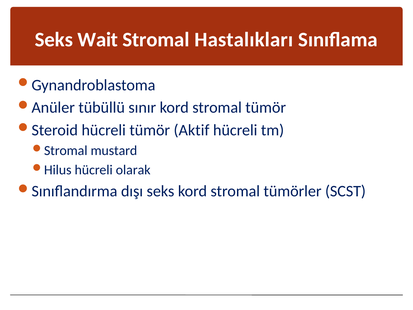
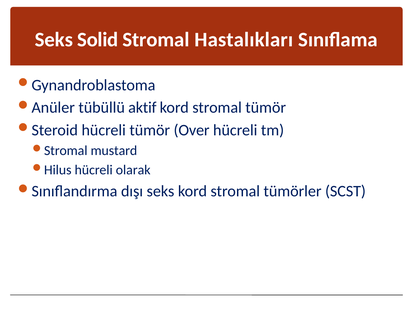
Wait: Wait -> Solid
sınır: sınır -> aktif
Aktif: Aktif -> Over
